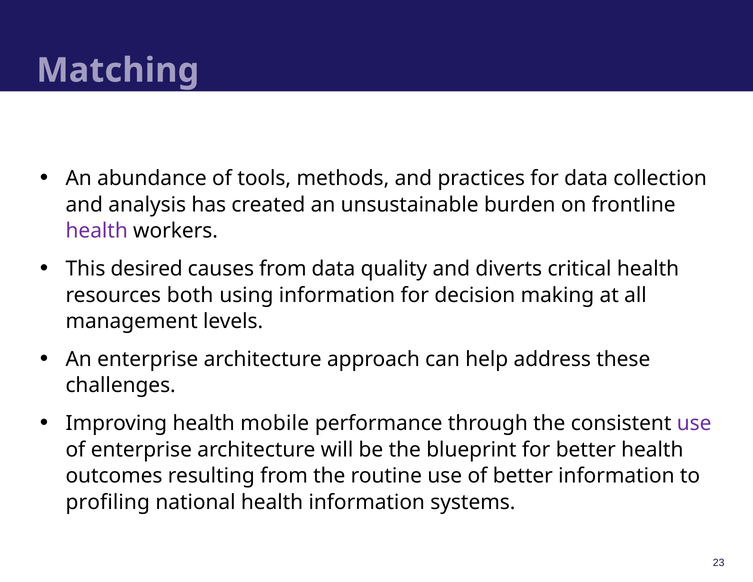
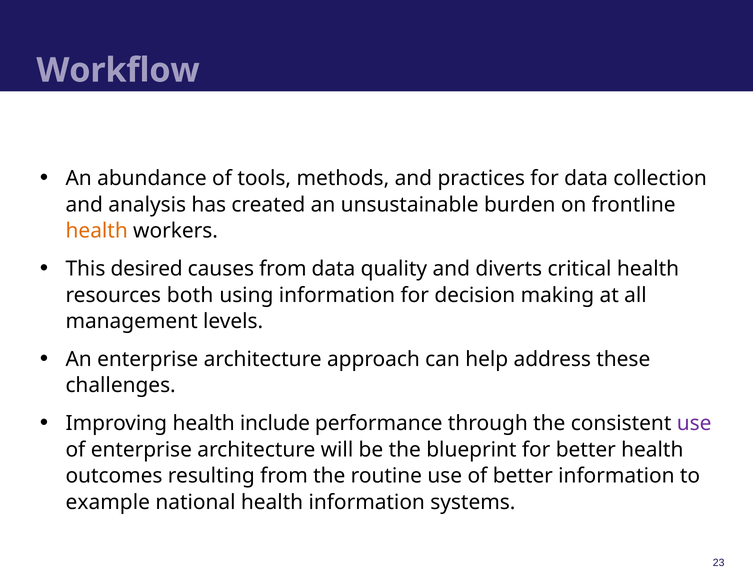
Matching: Matching -> Workflow
health at (97, 231) colour: purple -> orange
mobile: mobile -> include
profiling: profiling -> example
